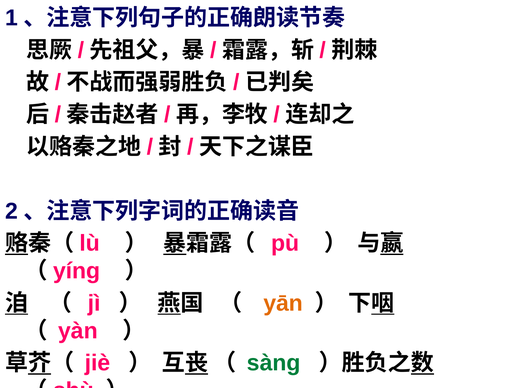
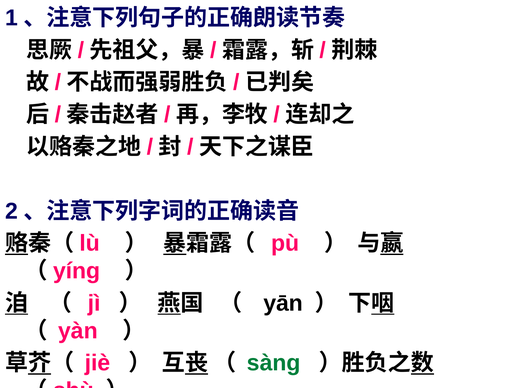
yān colour: orange -> black
